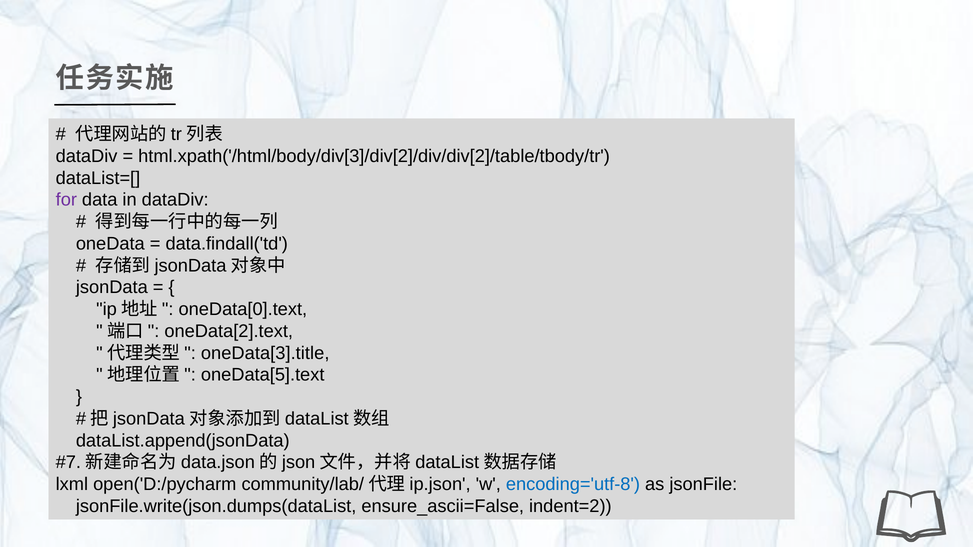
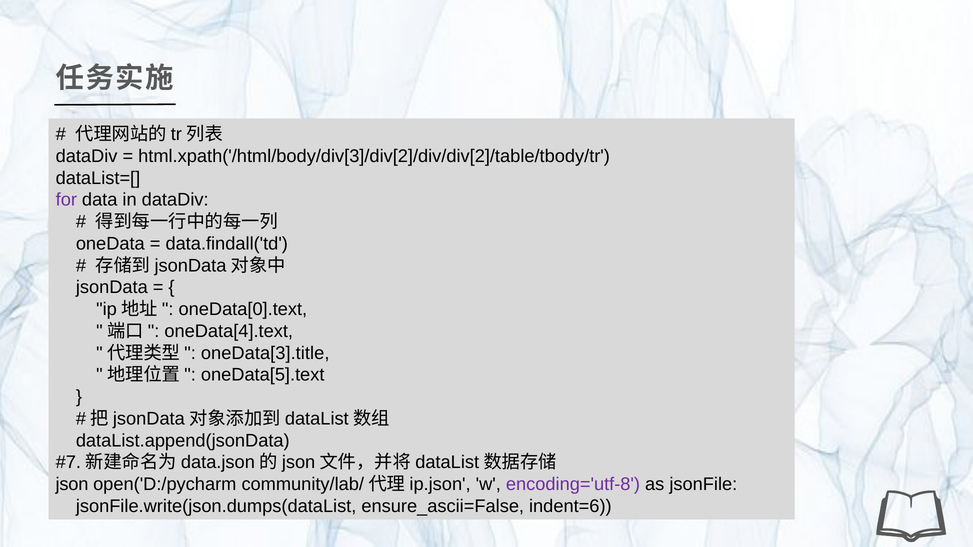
oneData[2].text: oneData[2].text -> oneData[4].text
lxml: lxml -> json
encoding='utf-8 colour: blue -> purple
indent=2: indent=2 -> indent=6
